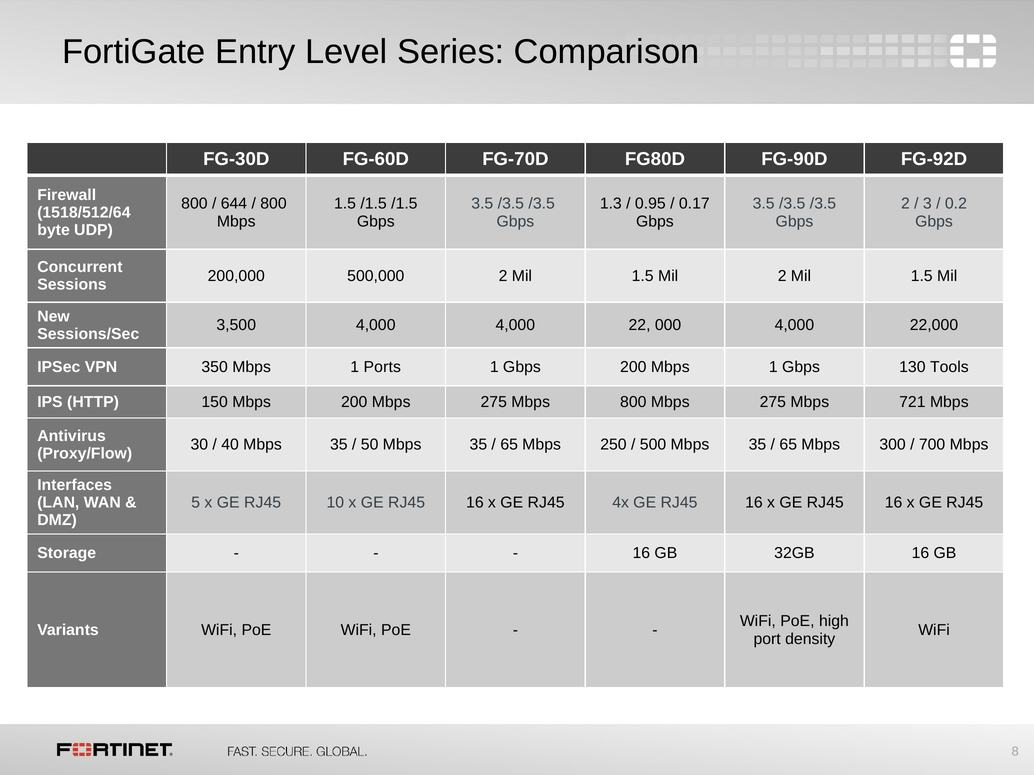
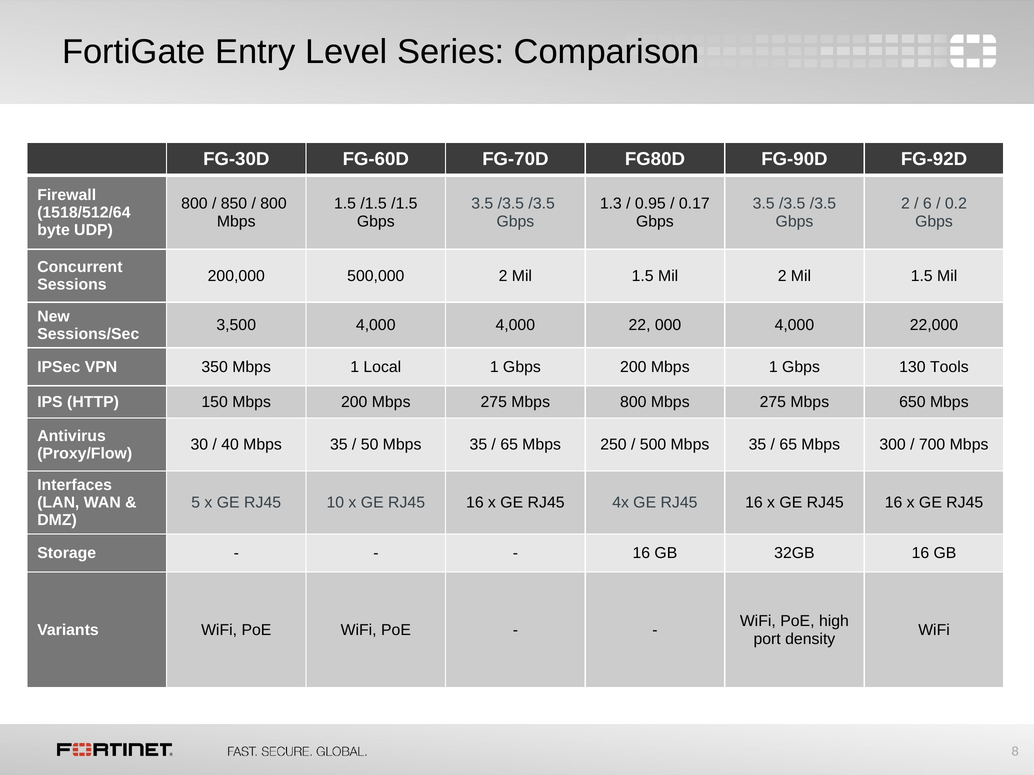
644: 644 -> 850
3: 3 -> 6
Ports: Ports -> Local
721: 721 -> 650
